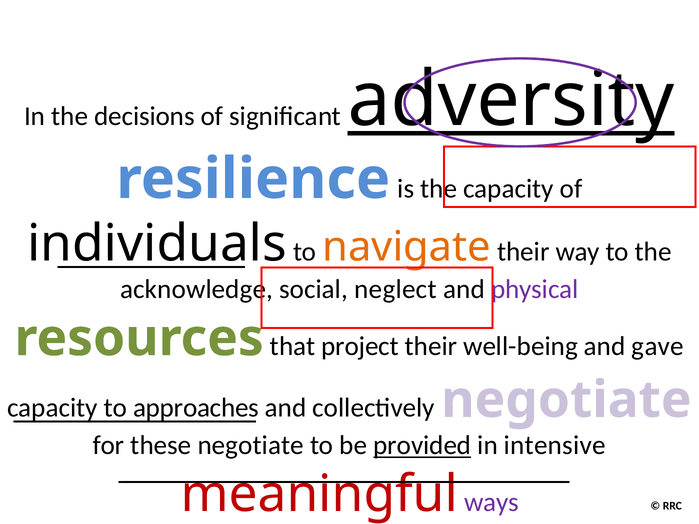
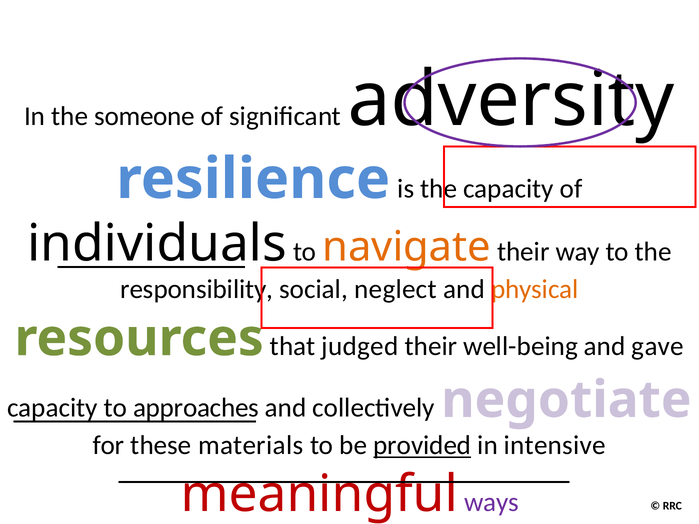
decisions: decisions -> someone
adversity underline: present -> none
acknowledge: acknowledge -> responsibility
physical colour: purple -> orange
project: project -> judged
these negotiate: negotiate -> materials
